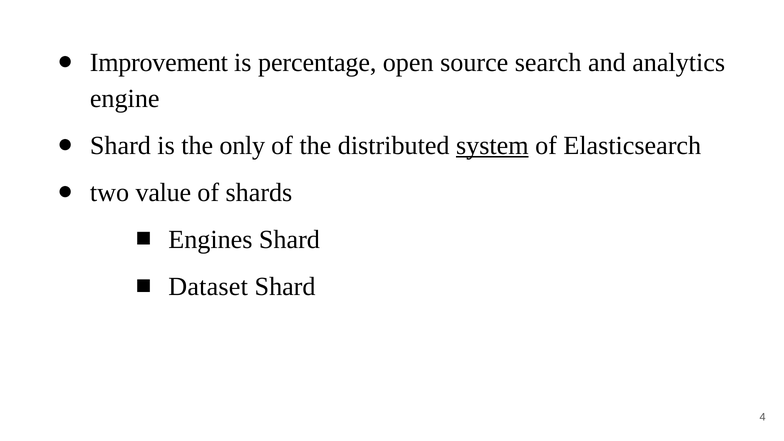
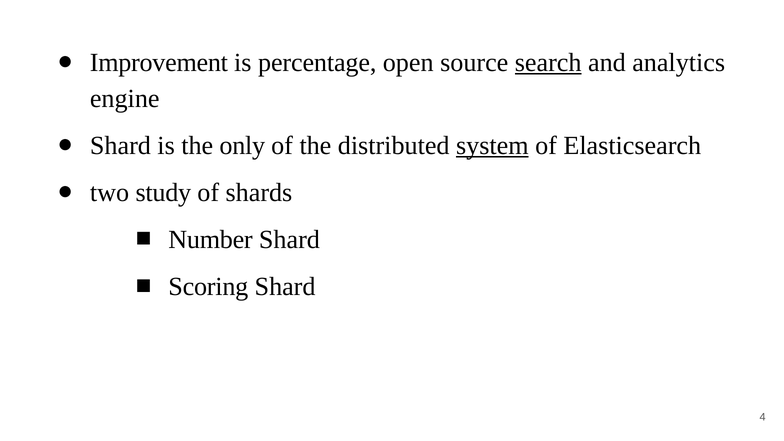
search underline: none -> present
value: value -> study
Engines: Engines -> Number
Dataset: Dataset -> Scoring
